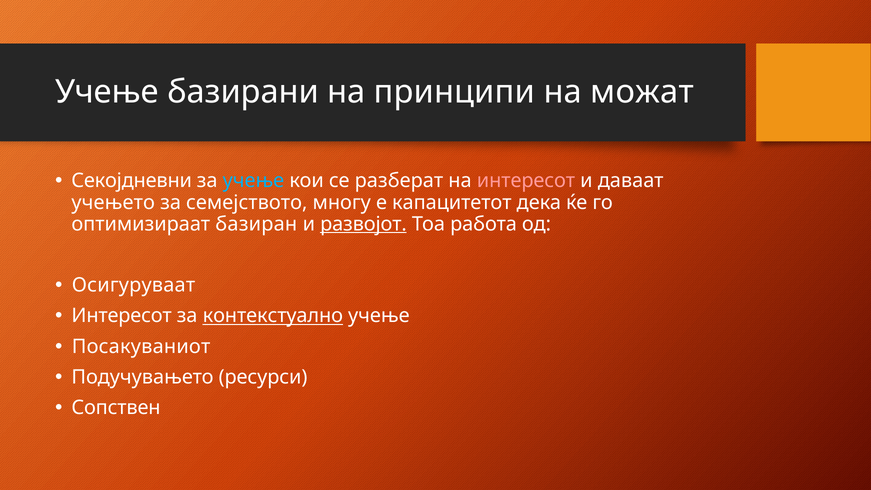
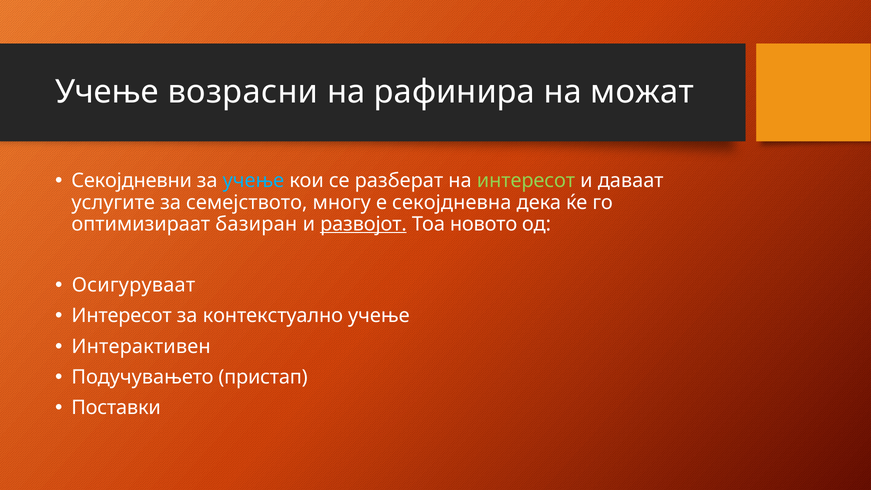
базирани: базирани -> возрасни
принципи: принципи -> рафинира
интересот at (526, 181) colour: pink -> light green
учењето: учењето -> услугите
капацитетот: капацитетот -> секојдневна
работа: работа -> новото
контекстуално underline: present -> none
Посакуваниот: Посакуваниот -> Интерактивен
ресурси: ресурси -> пристап
Сопствен: Сопствен -> Поставки
